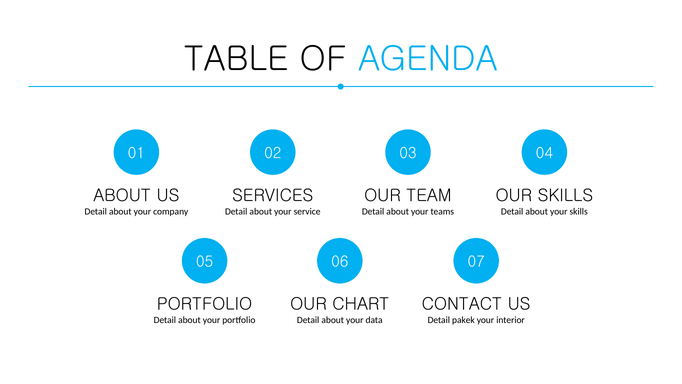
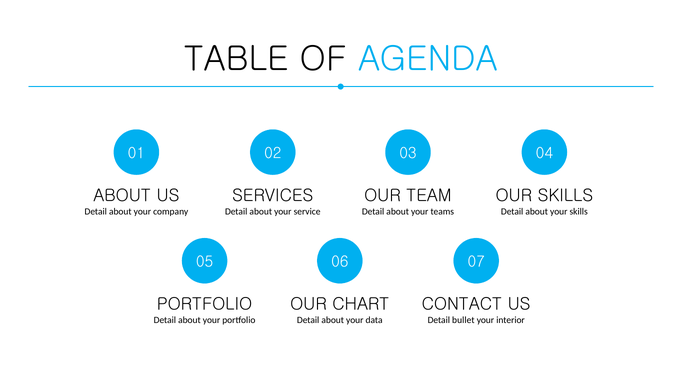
pakek: pakek -> bullet
